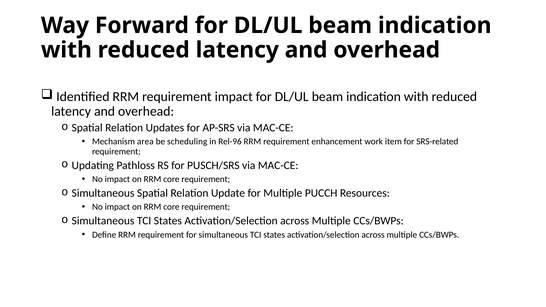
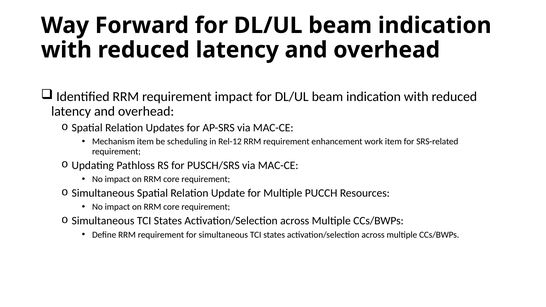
Mechanism area: area -> item
Rel-96: Rel-96 -> Rel-12
